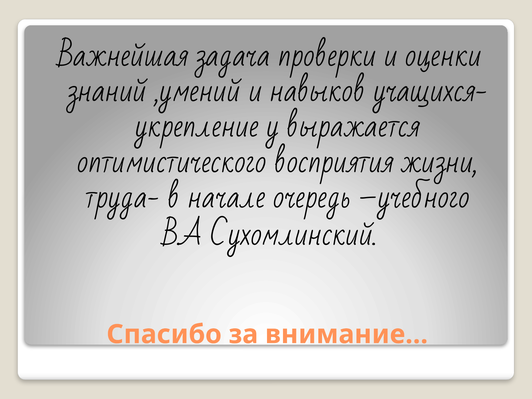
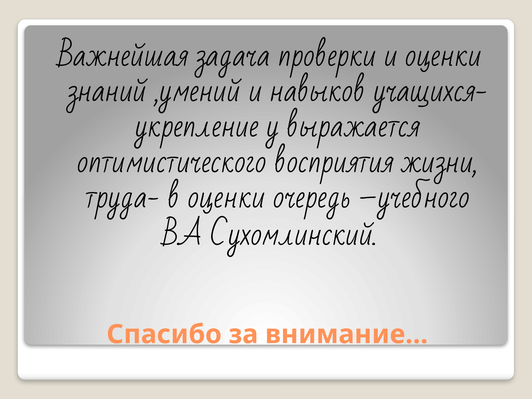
в начале: начале -> оценки
